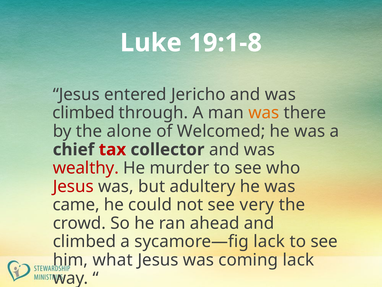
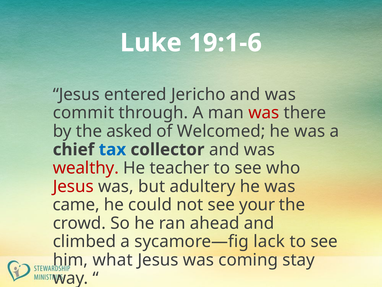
19:1-8: 19:1-8 -> 19:1-6
climbed at (84, 113): climbed -> commit
was at (264, 113) colour: orange -> red
alone: alone -> asked
tax colour: red -> blue
murder: murder -> teacher
very: very -> your
coming lack: lack -> stay
